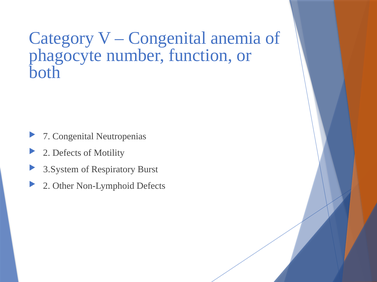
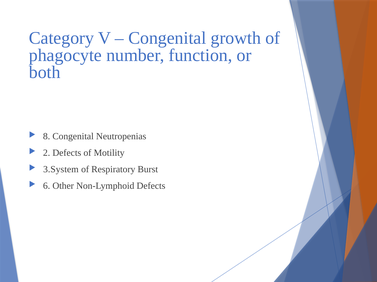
anemia: anemia -> growth
7: 7 -> 8
2 at (47, 186): 2 -> 6
